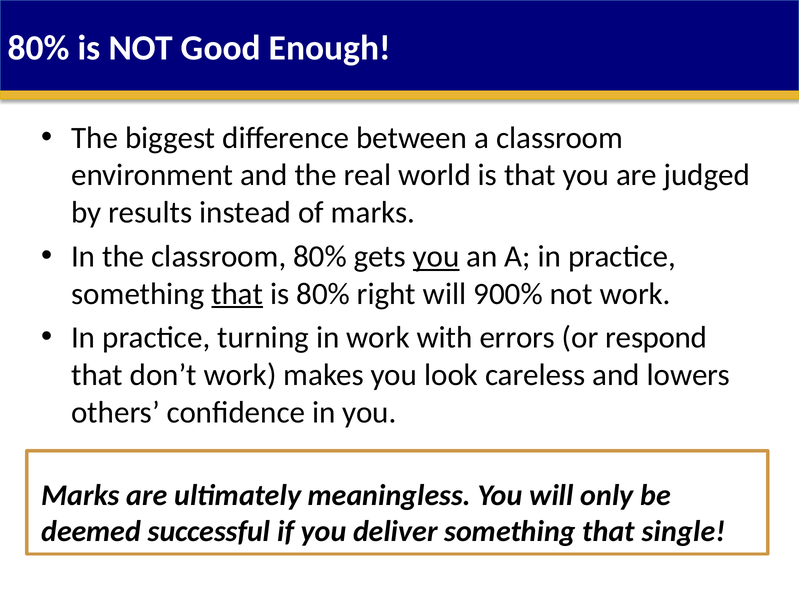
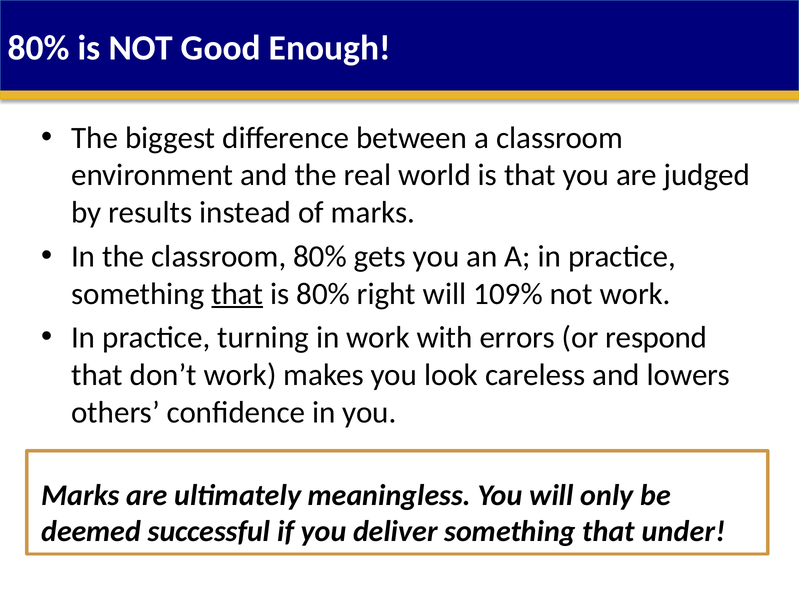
you at (436, 257) underline: present -> none
900%: 900% -> 109%
single: single -> under
